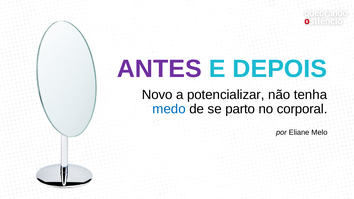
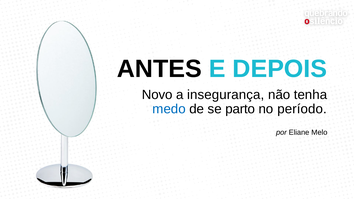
ANTES colour: purple -> black
potencializar: potencializar -> insegurança
corporal: corporal -> período
